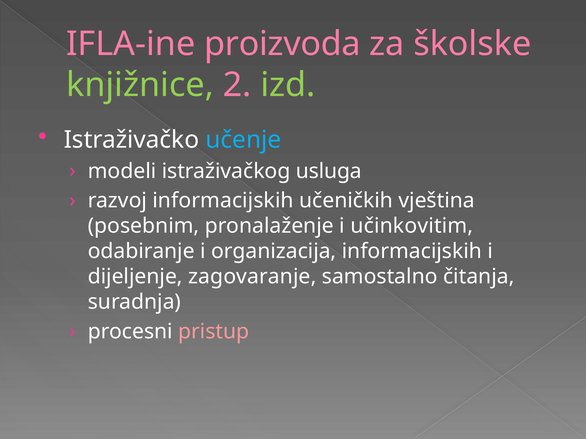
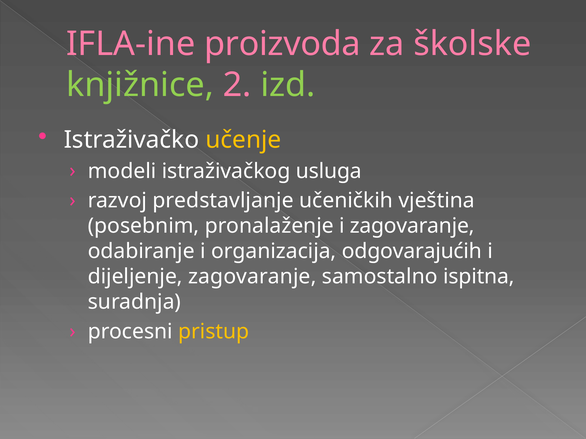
učenje colour: light blue -> yellow
razvoj informacijskih: informacijskih -> predstavljanje
i učinkovitim: učinkovitim -> zagovaranje
organizacija informacijskih: informacijskih -> odgovarajućih
čitanja: čitanja -> ispitna
pristup colour: pink -> yellow
